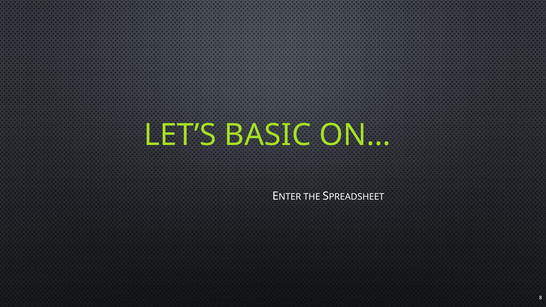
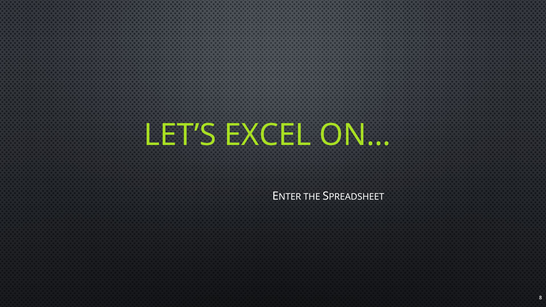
BASIC: BASIC -> EXCEL
